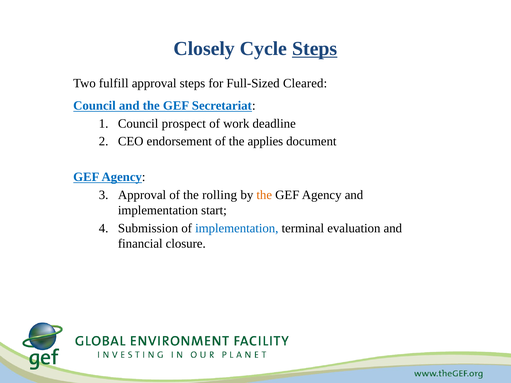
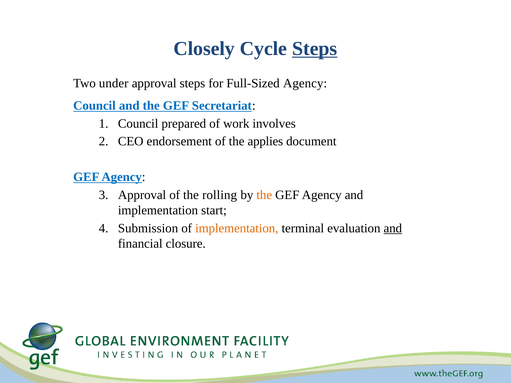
fulfill: fulfill -> under
Full-Sized Cleared: Cleared -> Agency
prospect: prospect -> prepared
deadline: deadline -> involves
implementation at (237, 228) colour: blue -> orange
and at (393, 228) underline: none -> present
